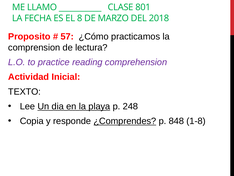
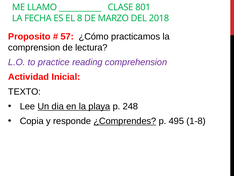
848: 848 -> 495
